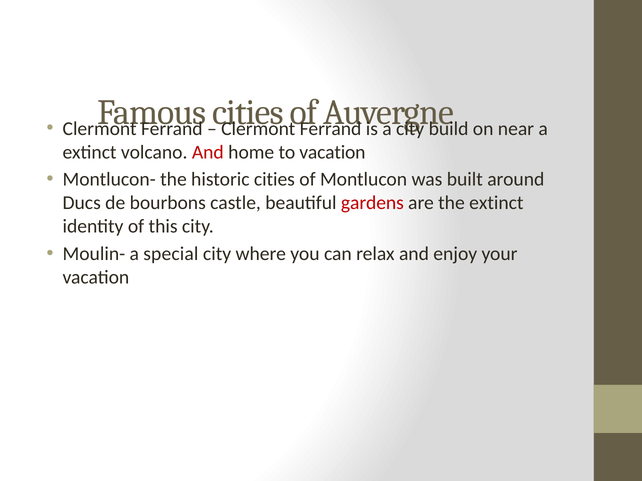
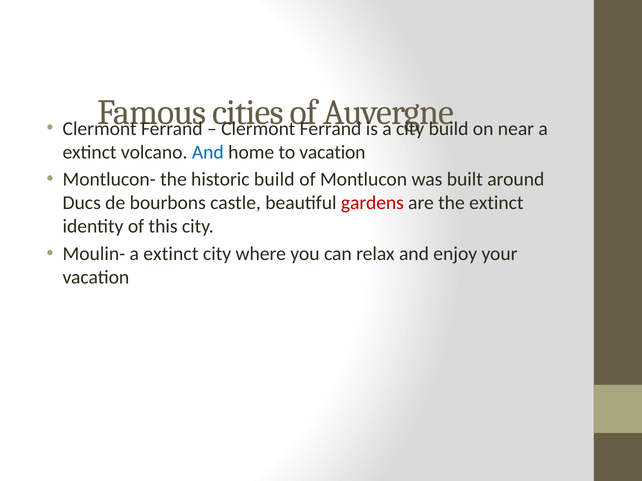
And at (208, 152) colour: red -> blue
historic cities: cities -> build
Moulin- a special: special -> extinct
